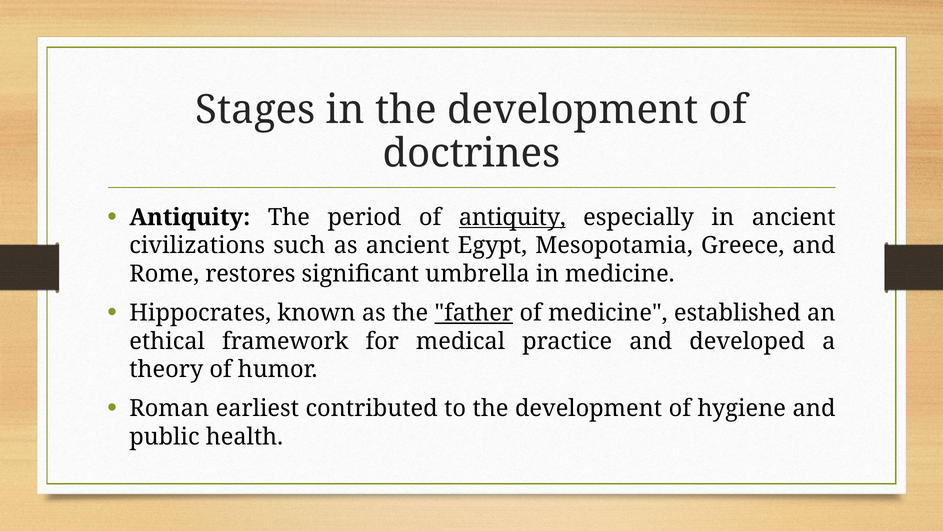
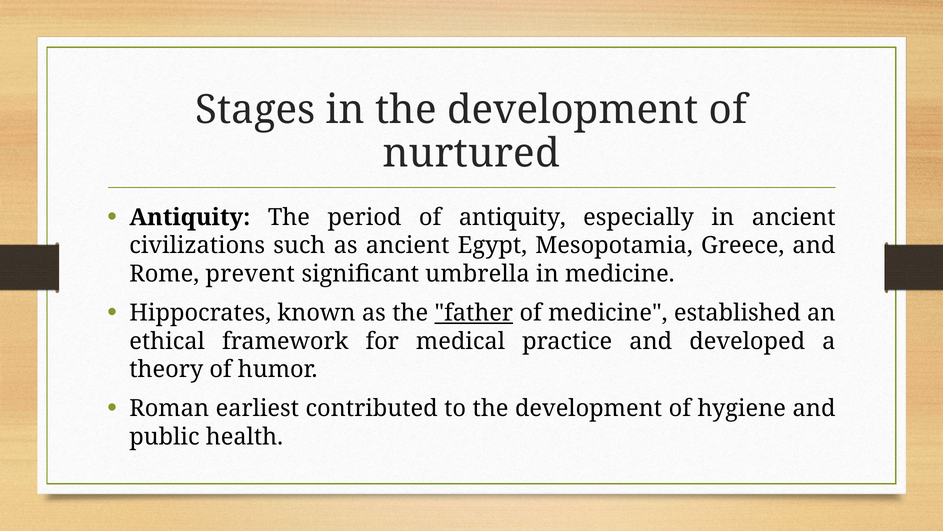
doctrines: doctrines -> nurtured
antiquity at (512, 217) underline: present -> none
restores: restores -> prevent
